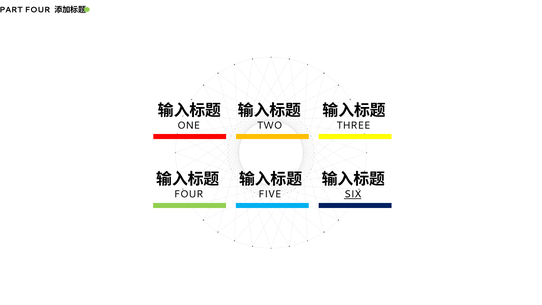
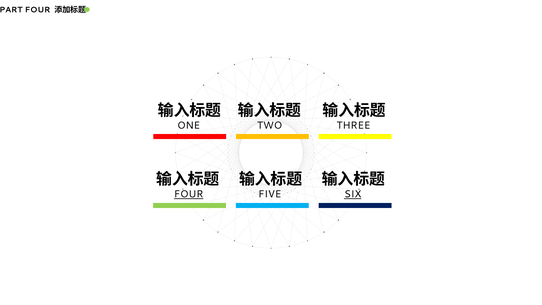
FOUR at (189, 194) underline: none -> present
